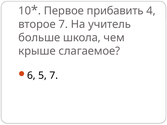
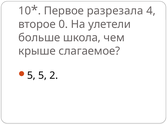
прибавить: прибавить -> разрезала
второе 7: 7 -> 0
учитель: учитель -> улетели
6 at (31, 76): 6 -> 5
5 7: 7 -> 2
